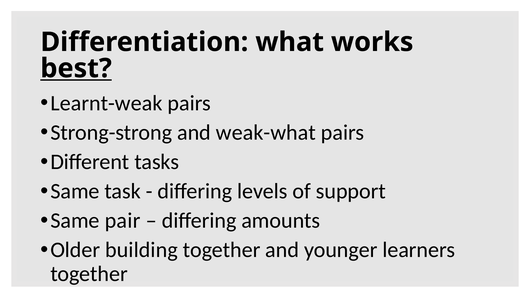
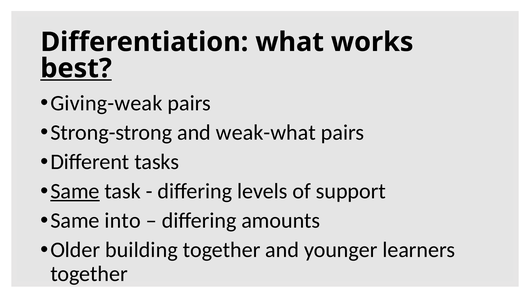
Learnt-weak: Learnt-weak -> Giving-weak
Same at (75, 191) underline: none -> present
pair: pair -> into
